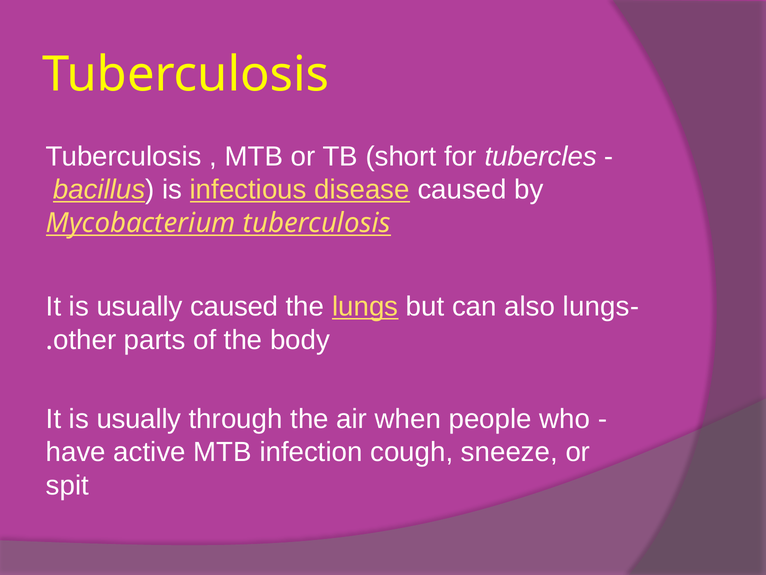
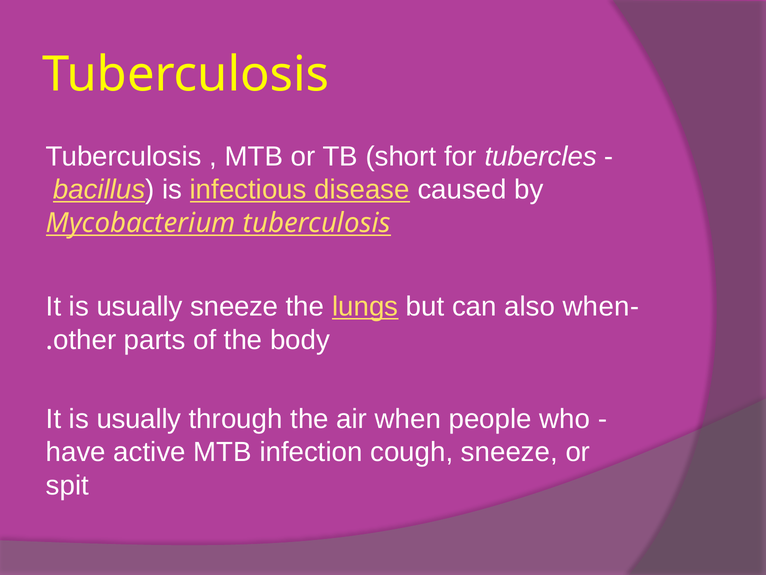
usually caused: caused -> sneeze
also lungs: lungs -> when
